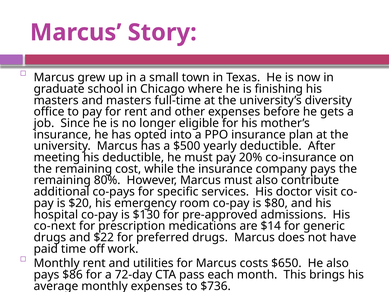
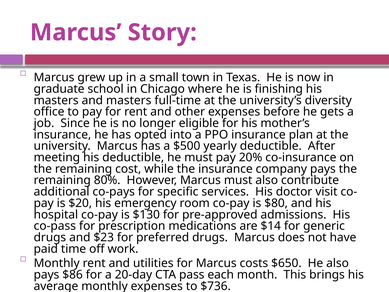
co-next: co-next -> co-pass
$22: $22 -> $23
72-day: 72-day -> 20-day
